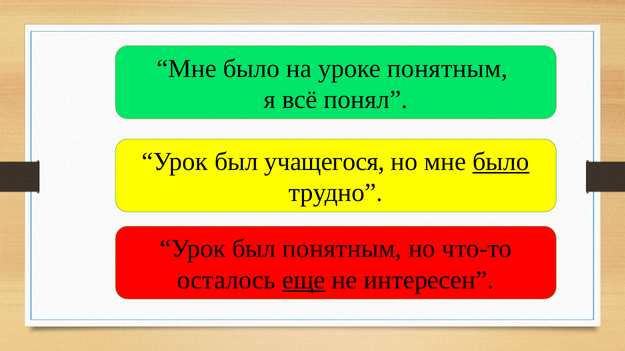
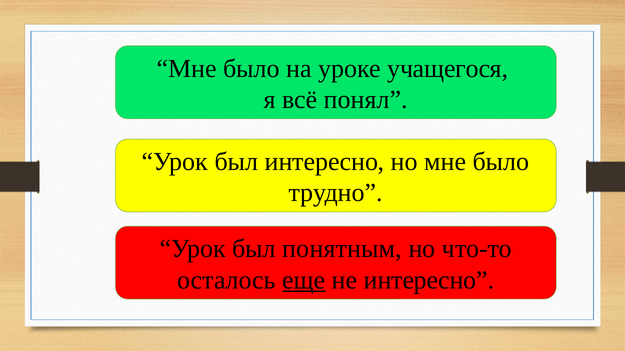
уроке понятным: понятным -> учащегося
был учащегося: учащегося -> интересно
было at (501, 162) underline: present -> none
не интересен: интересен -> интересно
